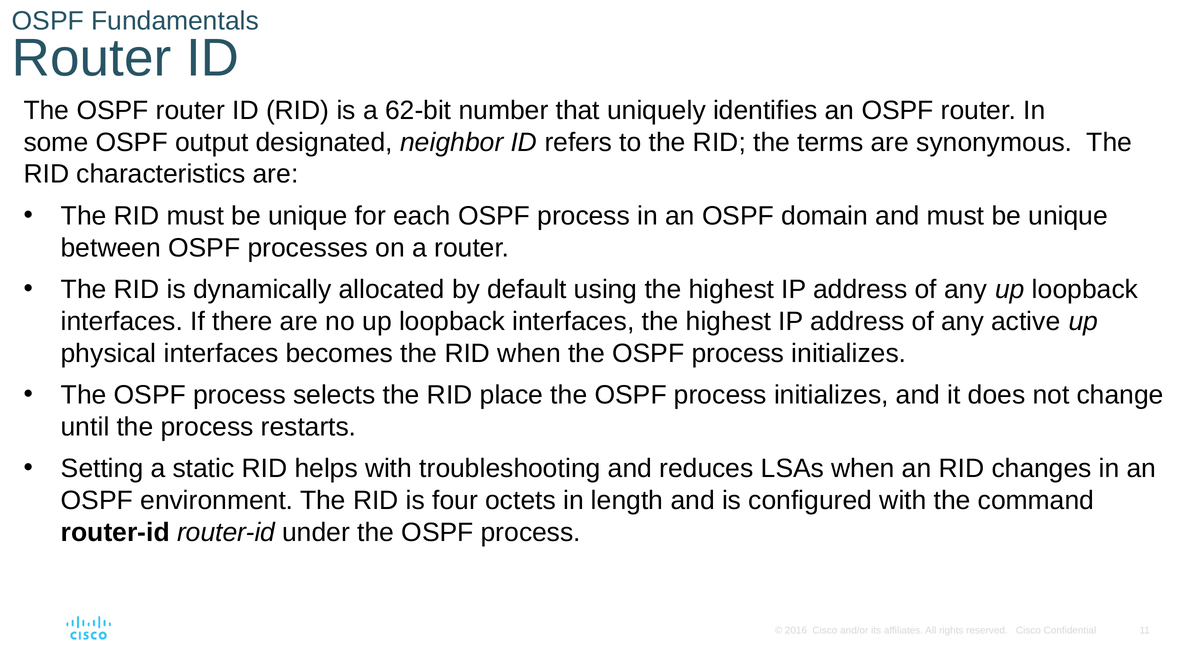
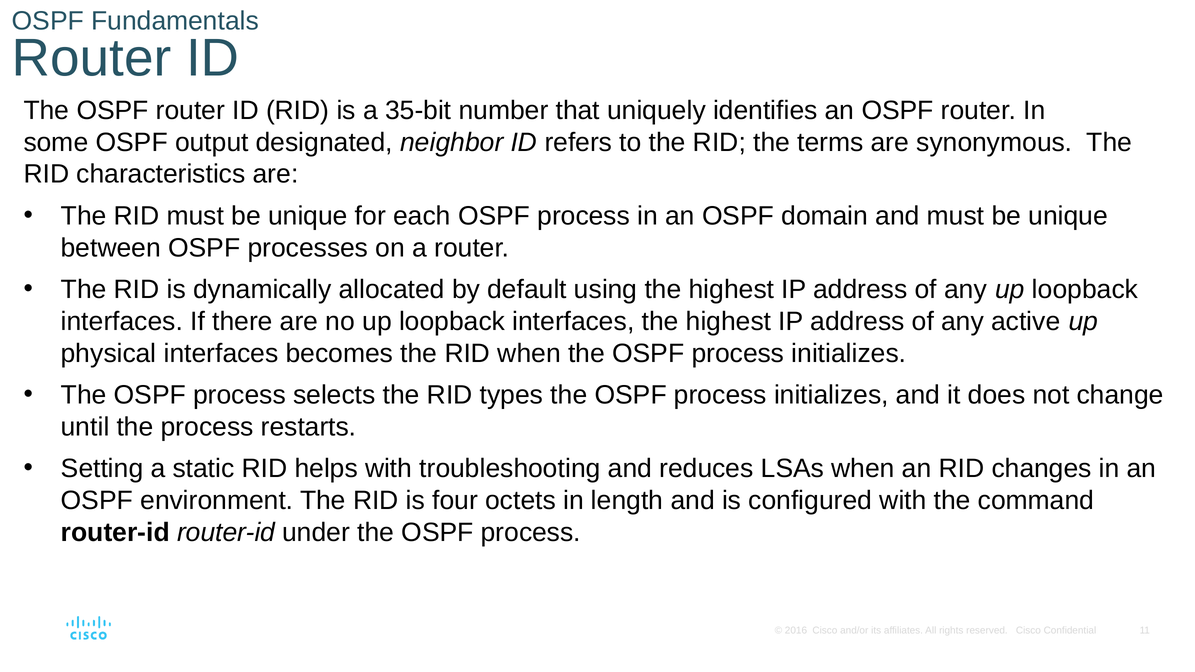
62-bit: 62-bit -> 35-bit
place: place -> types
